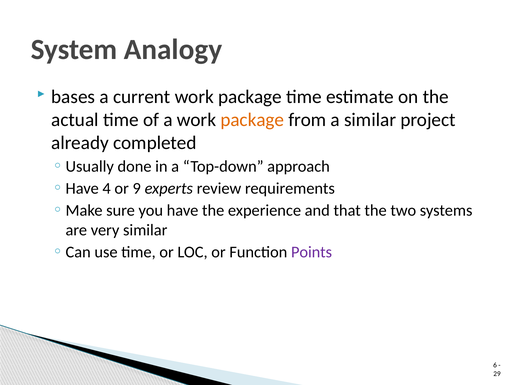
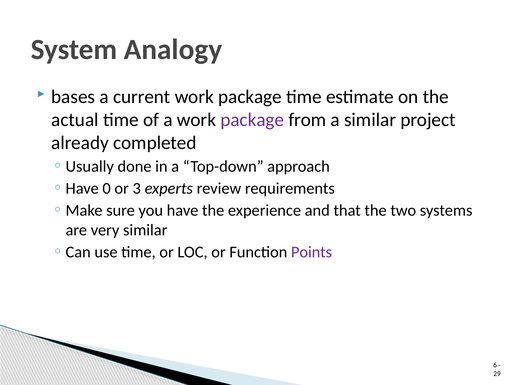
package at (252, 120) colour: orange -> purple
4: 4 -> 0
9: 9 -> 3
